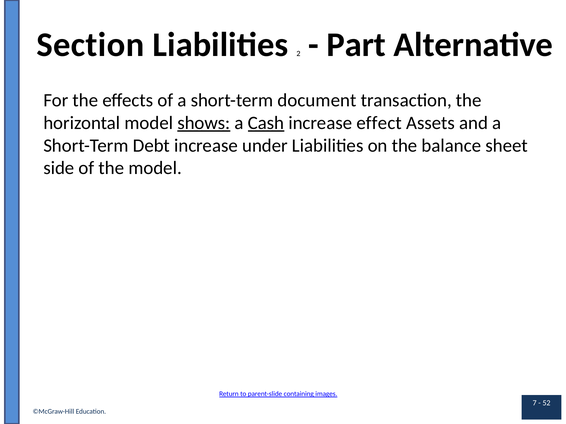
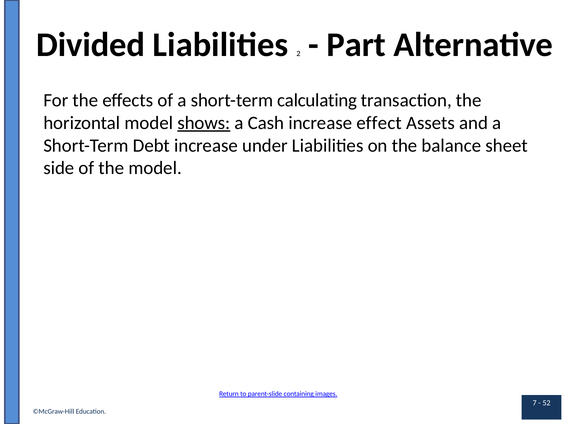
Section: Section -> Divided
document: document -> calculating
Cash underline: present -> none
